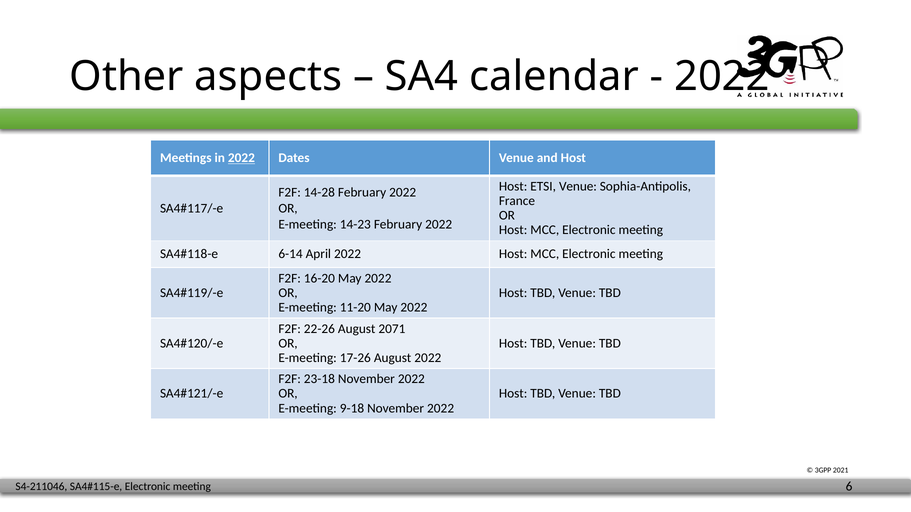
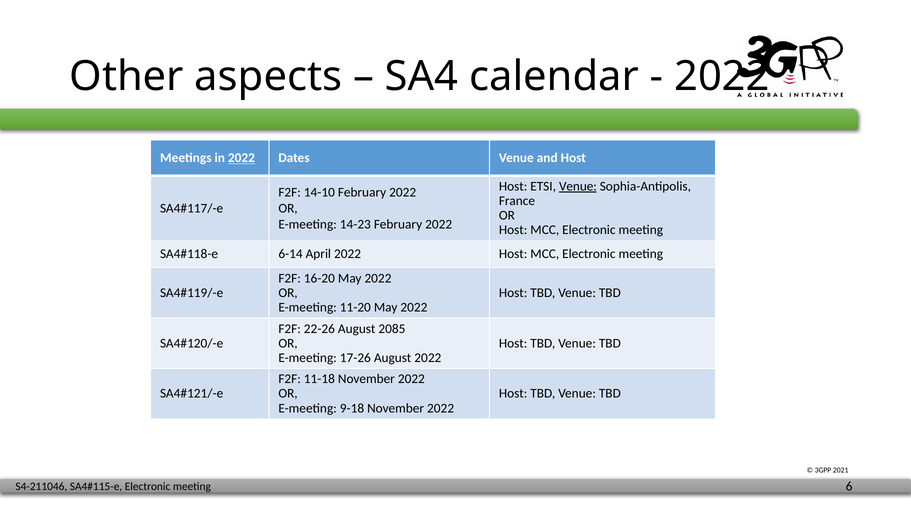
Venue at (578, 187) underline: none -> present
14-28: 14-28 -> 14-10
2071: 2071 -> 2085
23-18: 23-18 -> 11-18
